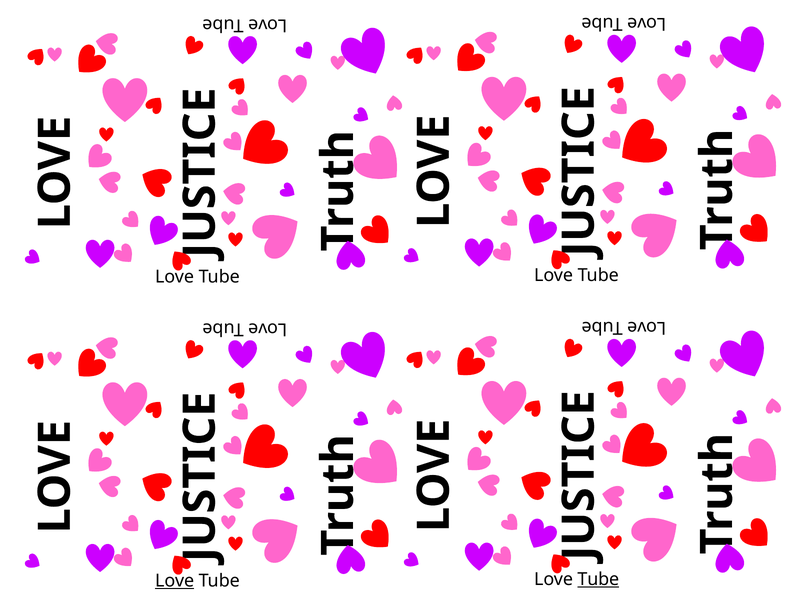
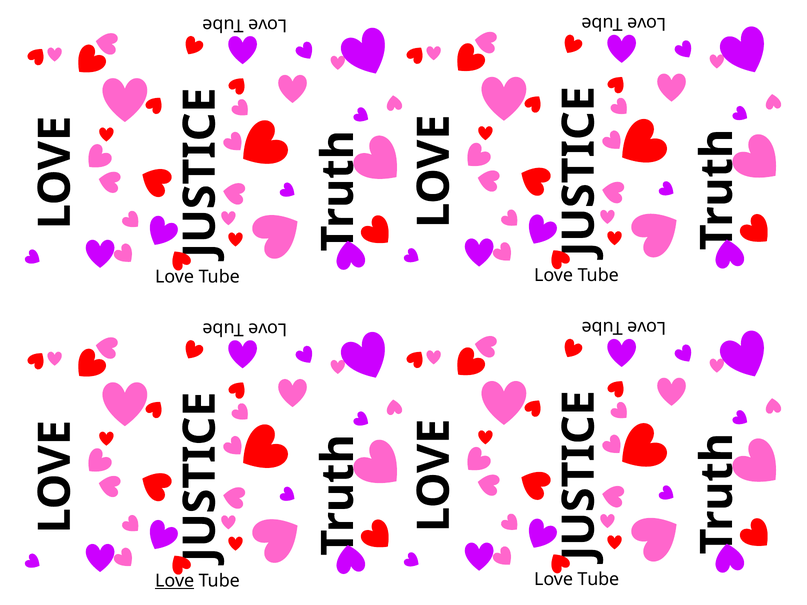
Tube at (598, 580) underline: present -> none
